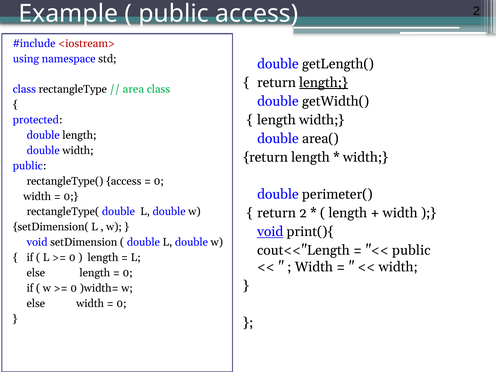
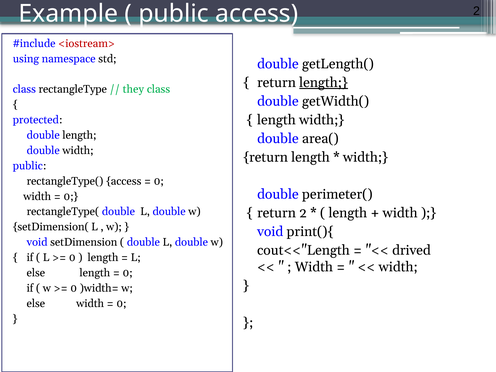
area: area -> they
void at (270, 232) underline: present -> none
public at (411, 250): public -> drived
